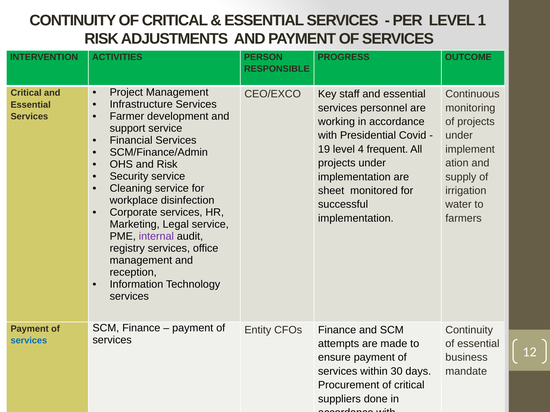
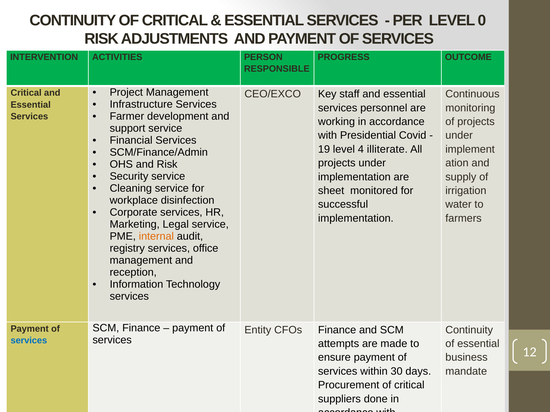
1: 1 -> 0
frequent: frequent -> illiterate
internal colour: purple -> orange
